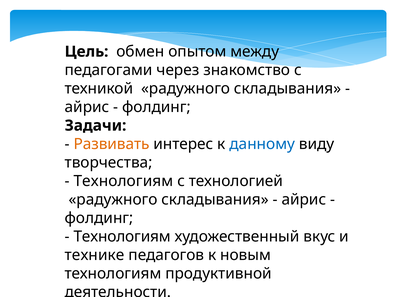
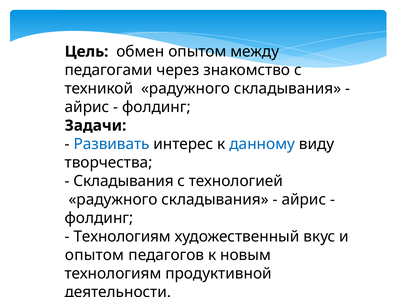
Развивать colour: orange -> blue
Технологиям at (123, 181): Технологиям -> Складывания
технике at (95, 255): технике -> опытом
